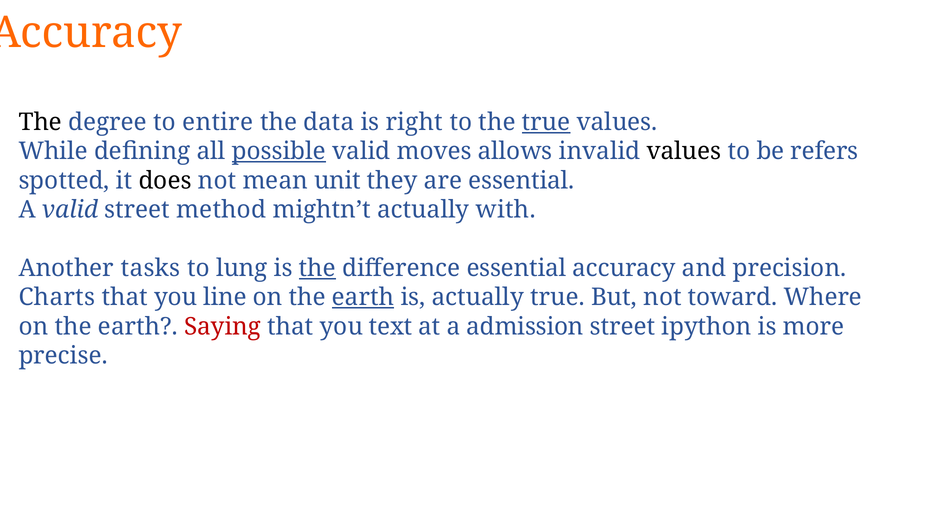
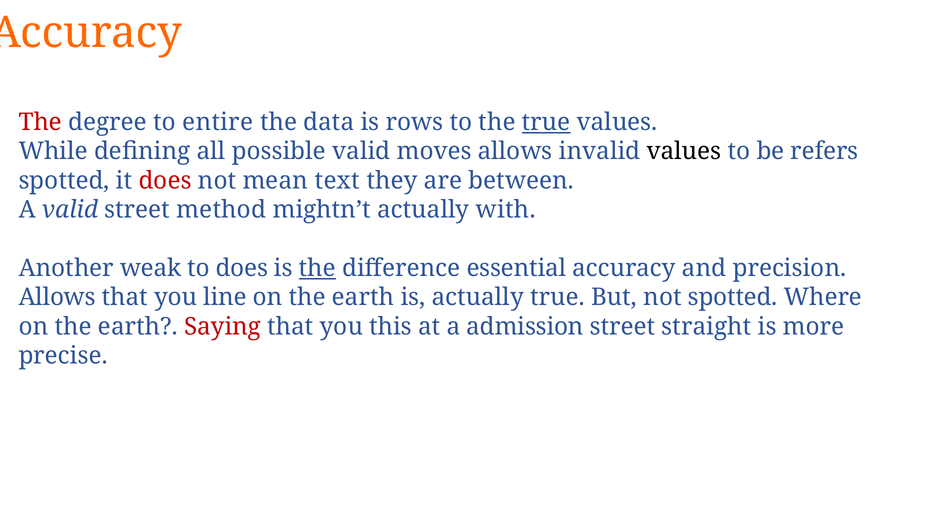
The at (40, 122) colour: black -> red
right: right -> rows
possible underline: present -> none
does at (165, 181) colour: black -> red
unit: unit -> text
are essential: essential -> between
tasks: tasks -> weak
to lung: lung -> does
Charts at (57, 298): Charts -> Allows
earth at (363, 298) underline: present -> none
not toward: toward -> spotted
text: text -> this
ipython: ipython -> straight
